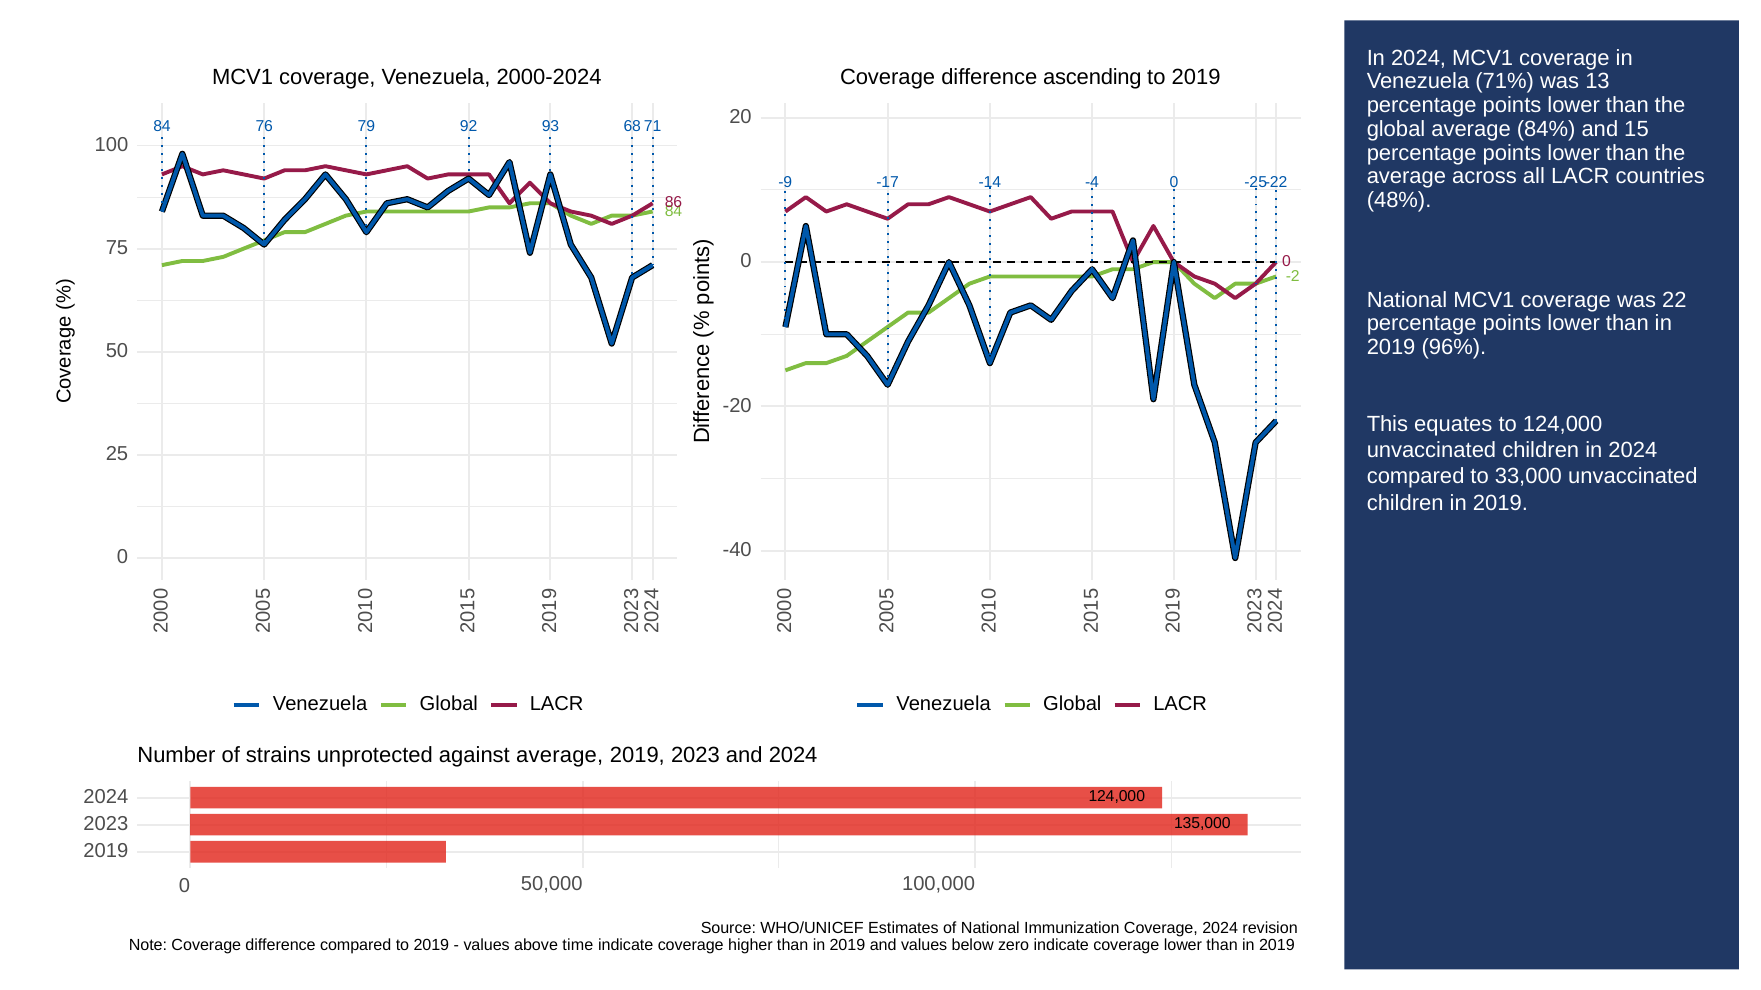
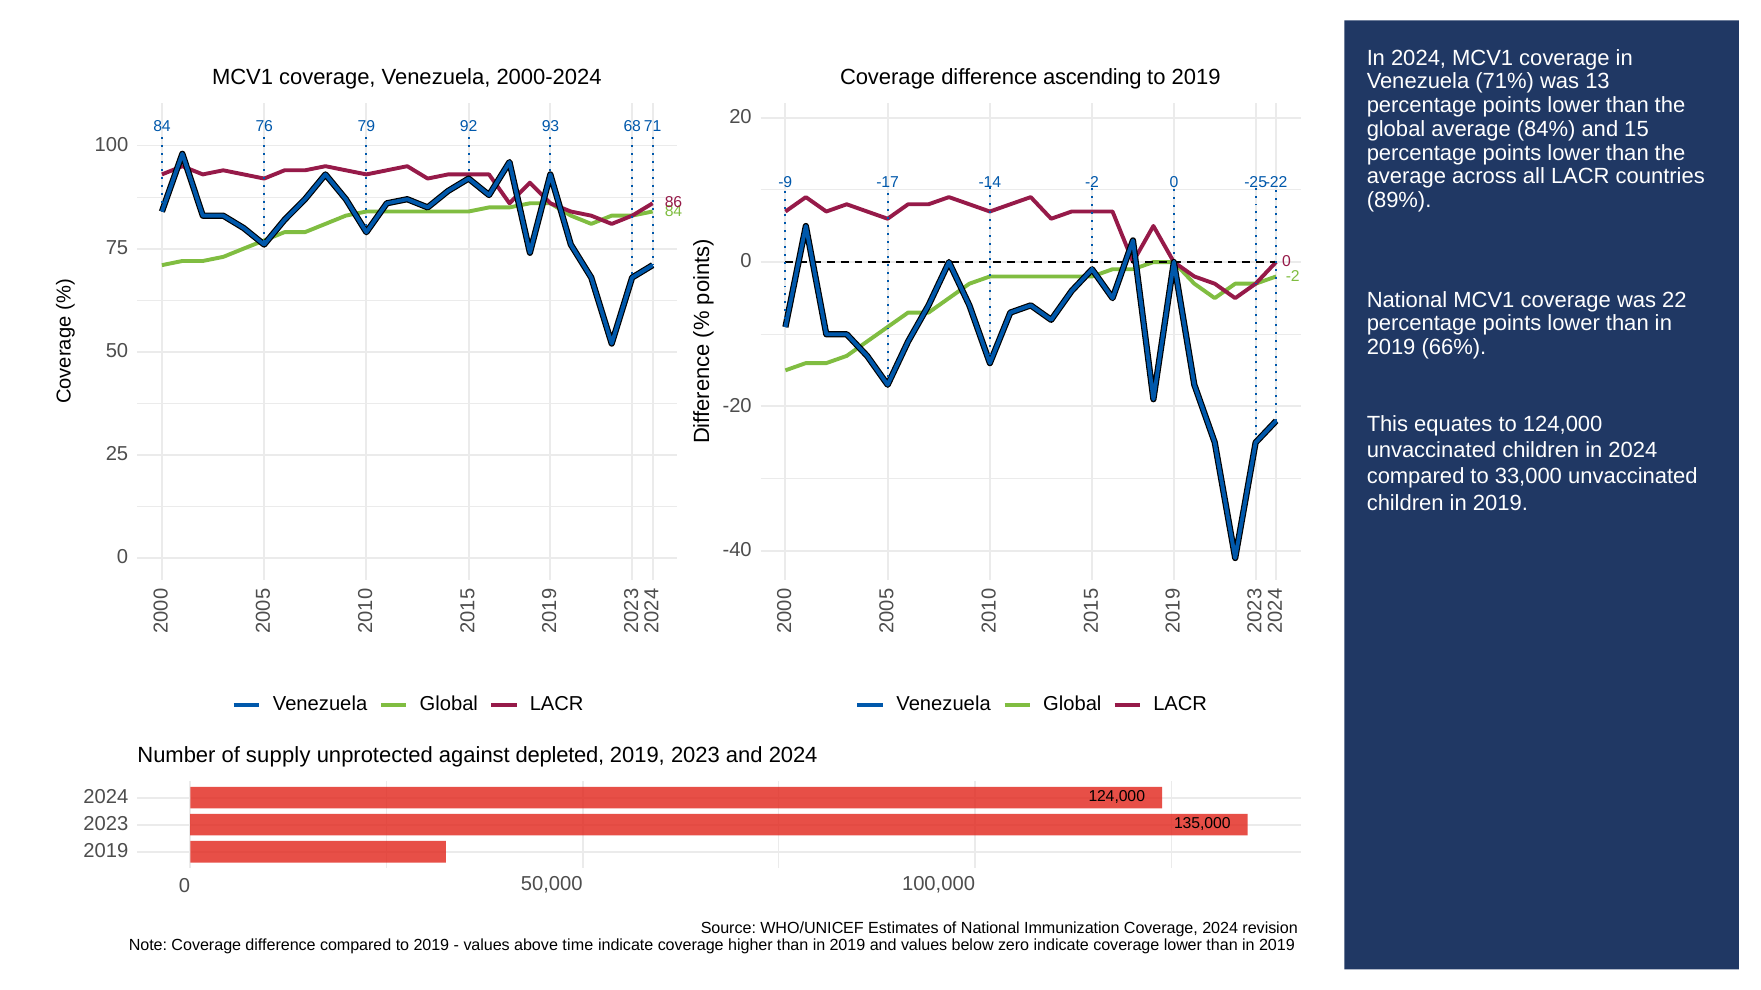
-14 -4: -4 -> -2
48%: 48% -> 89%
96%: 96% -> 66%
strains: strains -> supply
against average: average -> depleted
